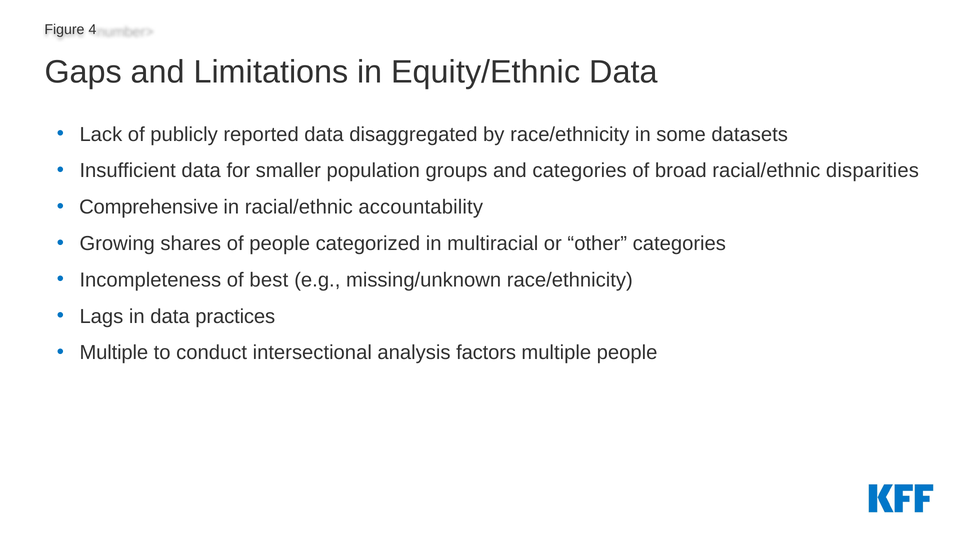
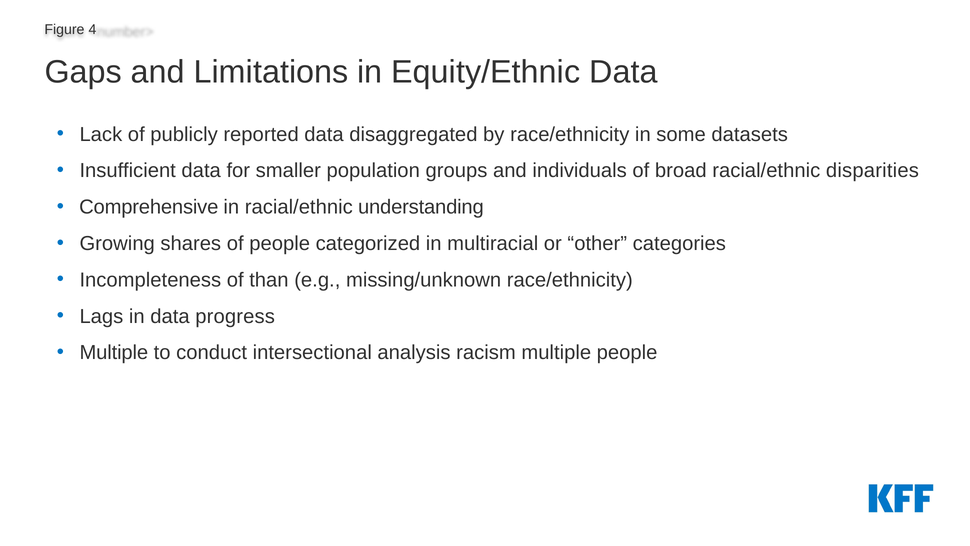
and categories: categories -> individuals
accountability: accountability -> understanding
best: best -> than
practices: practices -> progress
factors: factors -> racism
